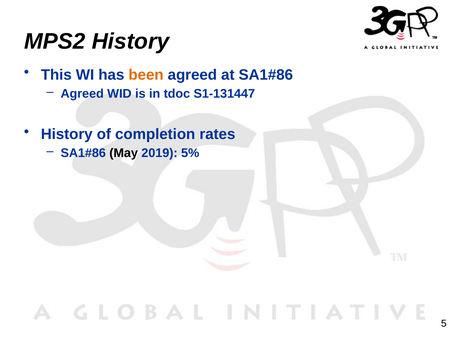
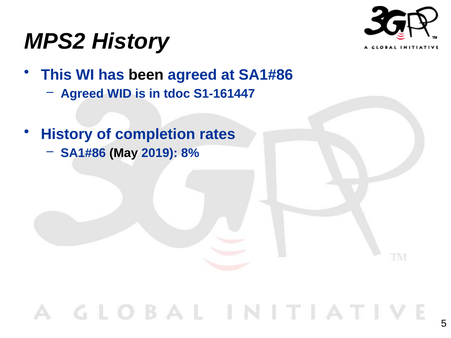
been colour: orange -> black
S1-131447: S1-131447 -> S1-161447
5%: 5% -> 8%
